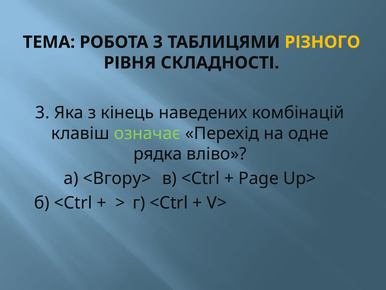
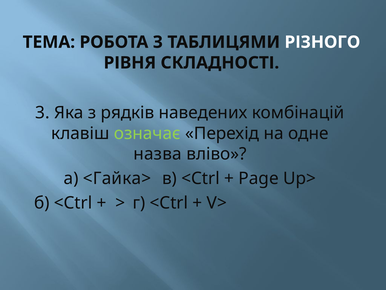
РІЗНОГО colour: yellow -> white
кінець: кінець -> рядків
рядка: рядка -> назва
<Вгору>: <Вгору> -> <Гайка>
